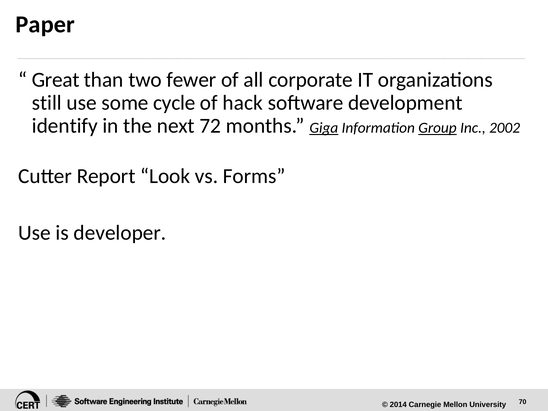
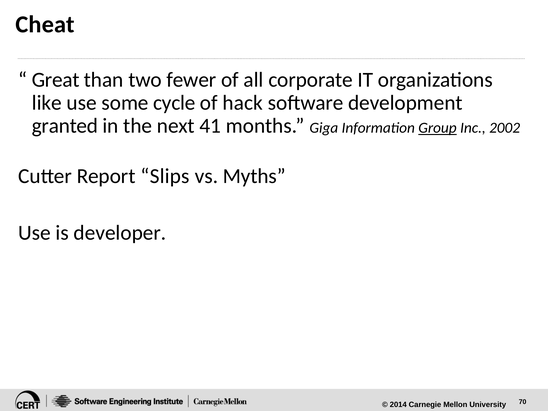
Paper: Paper -> Cheat
still: still -> like
identify: identify -> granted
72: 72 -> 41
Giga underline: present -> none
Look: Look -> Slips
Forms: Forms -> Myths
